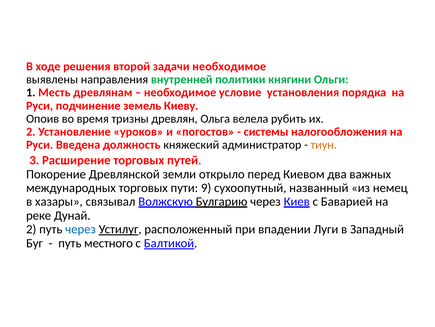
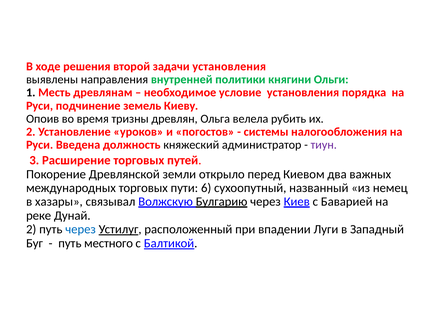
задачи необходимое: необходимое -> установления
тиун colour: orange -> purple
9: 9 -> 6
